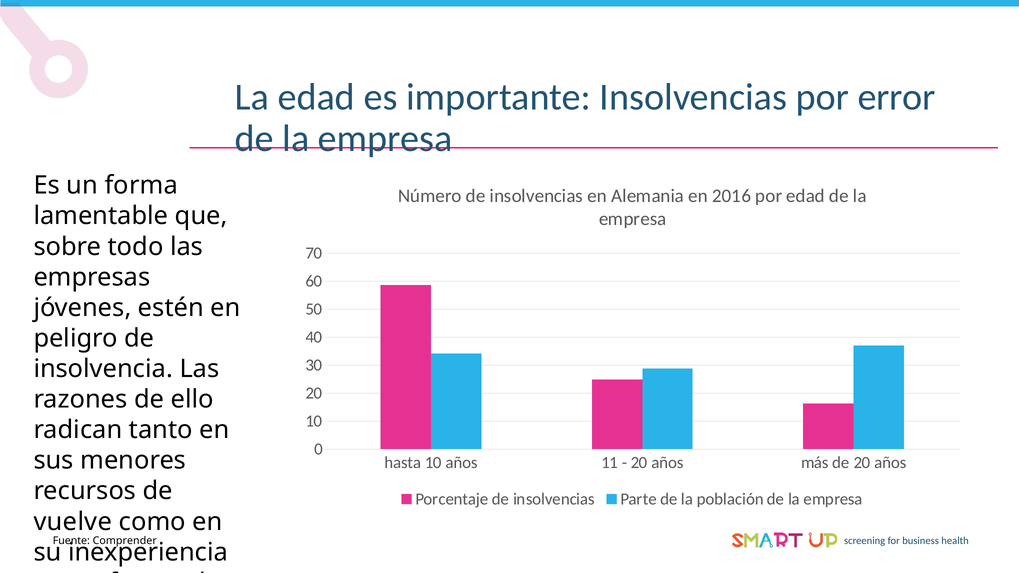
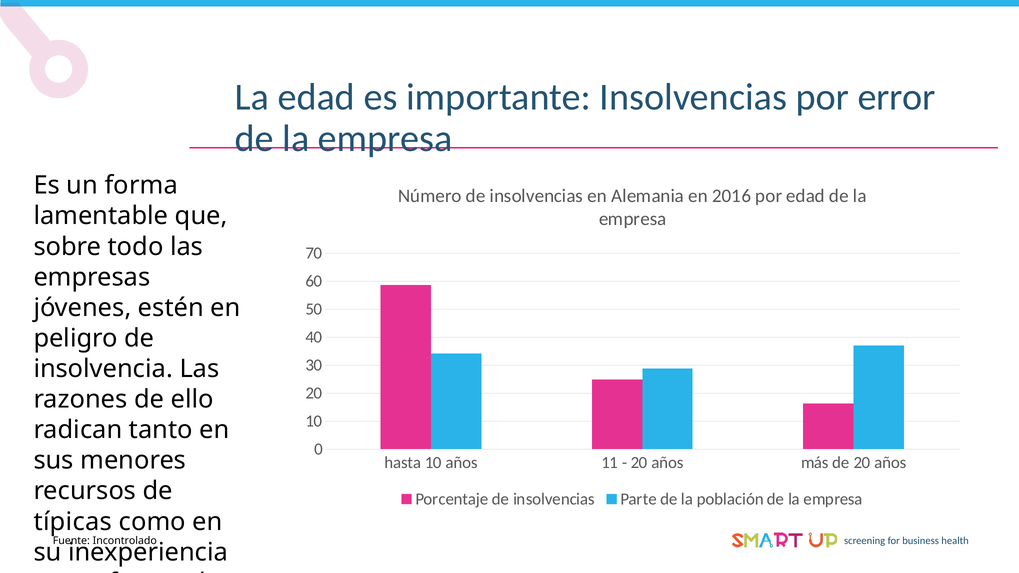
vuelve: vuelve -> típicas
Comprender: Comprender -> Incontrolado
